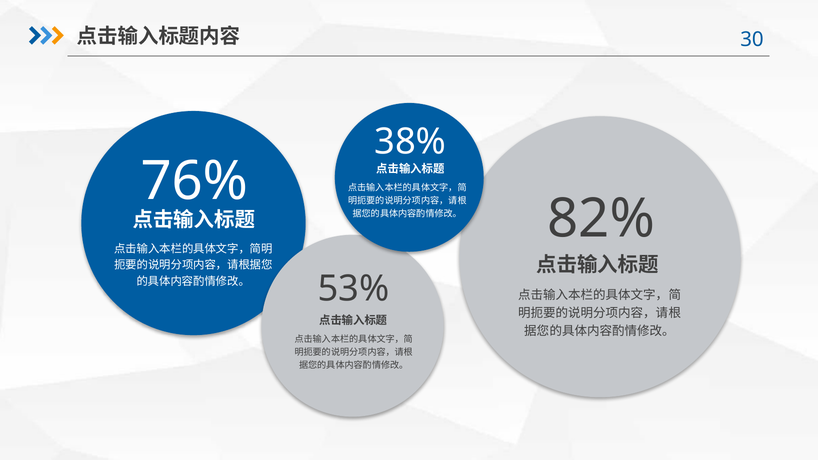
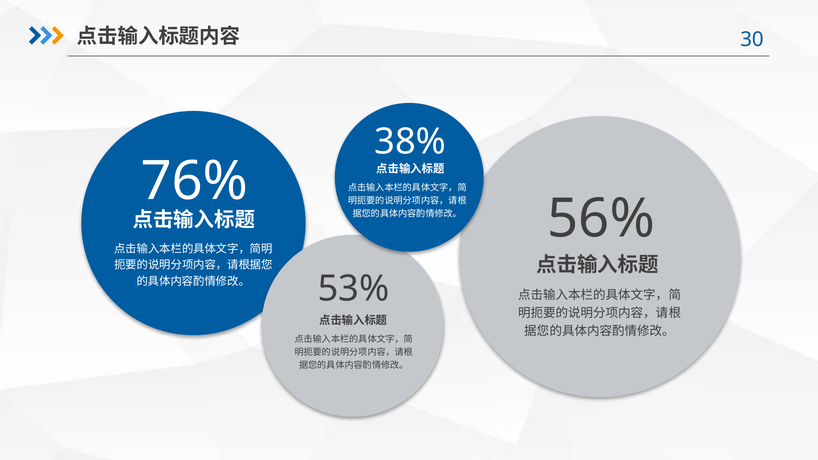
82%: 82% -> 56%
